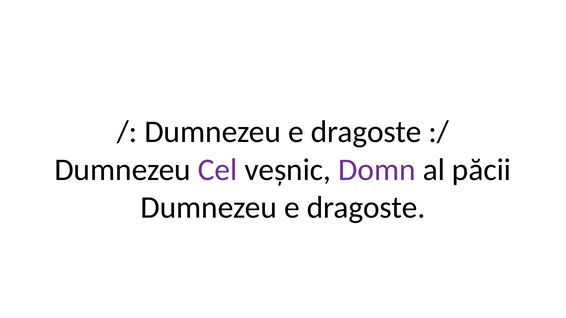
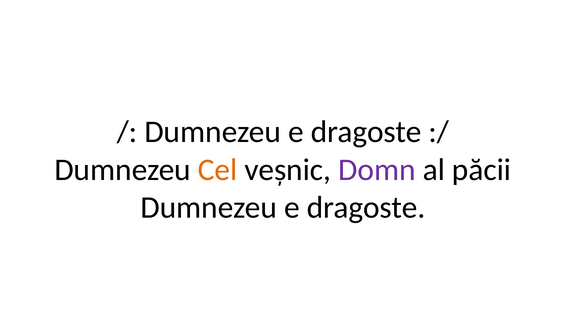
Cel colour: purple -> orange
